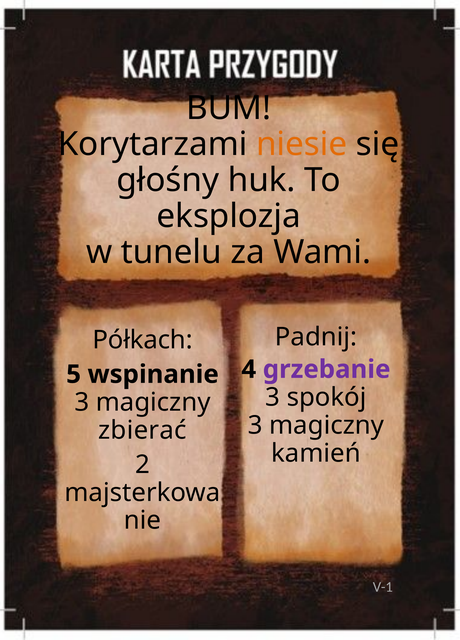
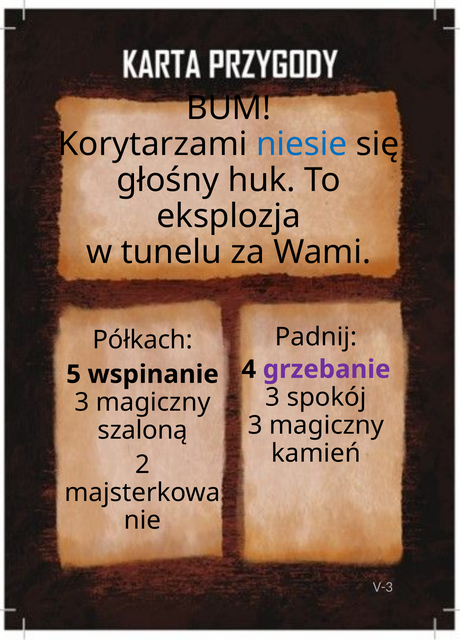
niesie colour: orange -> blue
zbierać: zbierać -> szaloną
V-1: V-1 -> V-3
